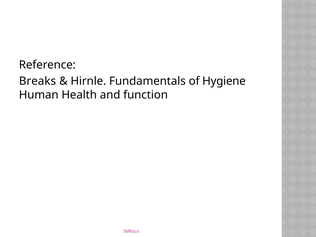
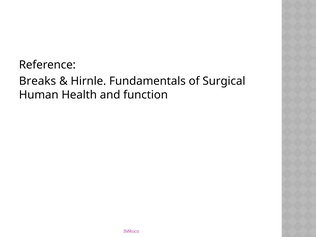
Hygiene: Hygiene -> Surgical
